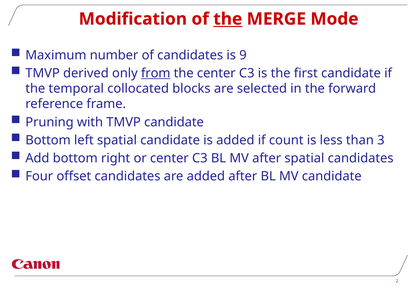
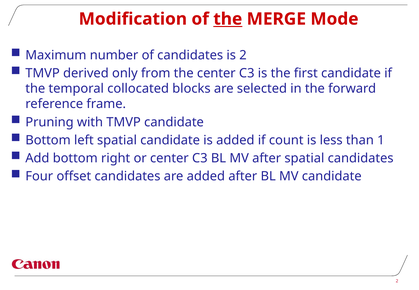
is 9: 9 -> 2
from underline: present -> none
3: 3 -> 1
